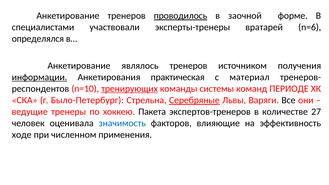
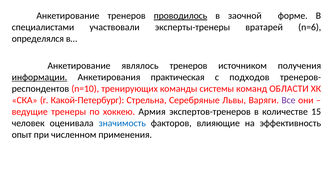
материал: материал -> подходов
тренирующих underline: present -> none
ПЕРИОДЕ: ПЕРИОДЕ -> ОБЛАСТИ
Было-Петербург: Было-Петербург -> Какой-Петербург
Серебряные underline: present -> none
Все colour: black -> purple
Пакета: Пакета -> Армия
27: 27 -> 15
ходе: ходе -> опыт
